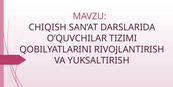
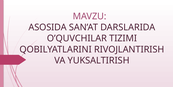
CHIQISH: CHIQISH -> ASOSIDA
